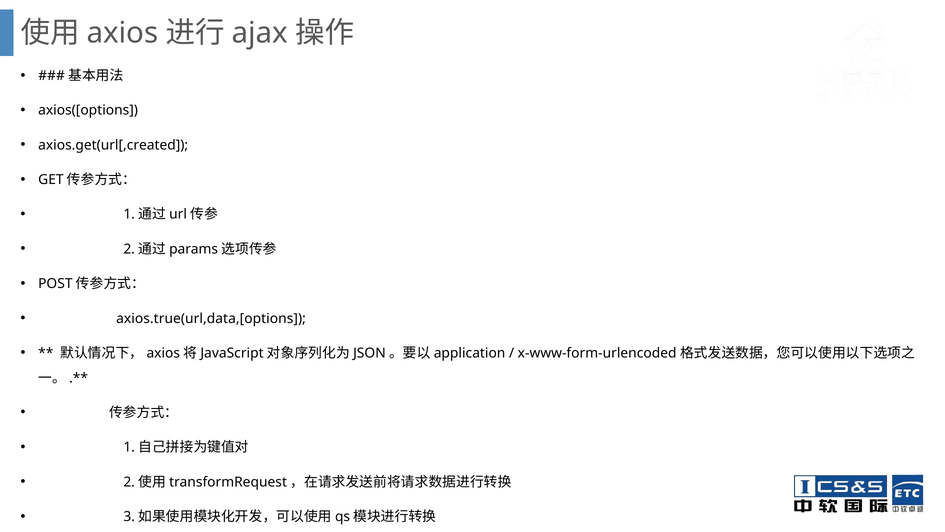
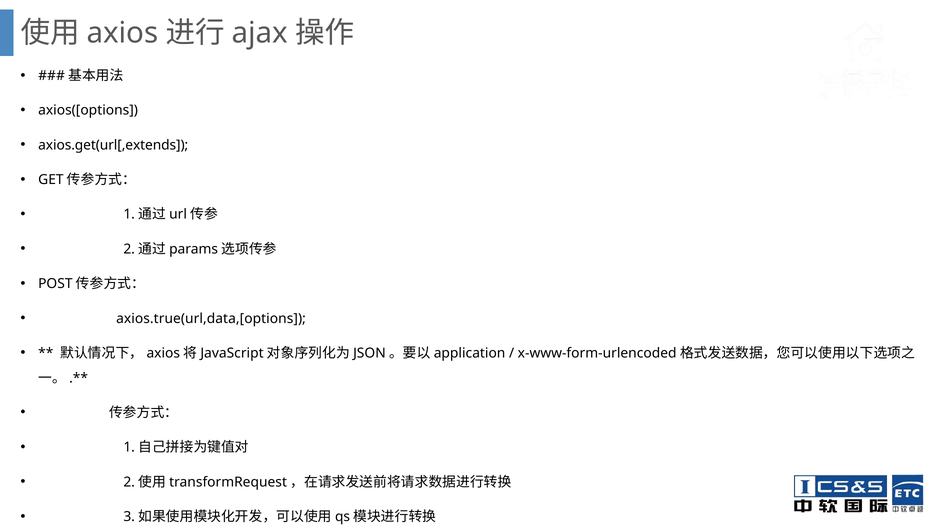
axios.get(url[,created: axios.get(url[,created -> axios.get(url[,extends
